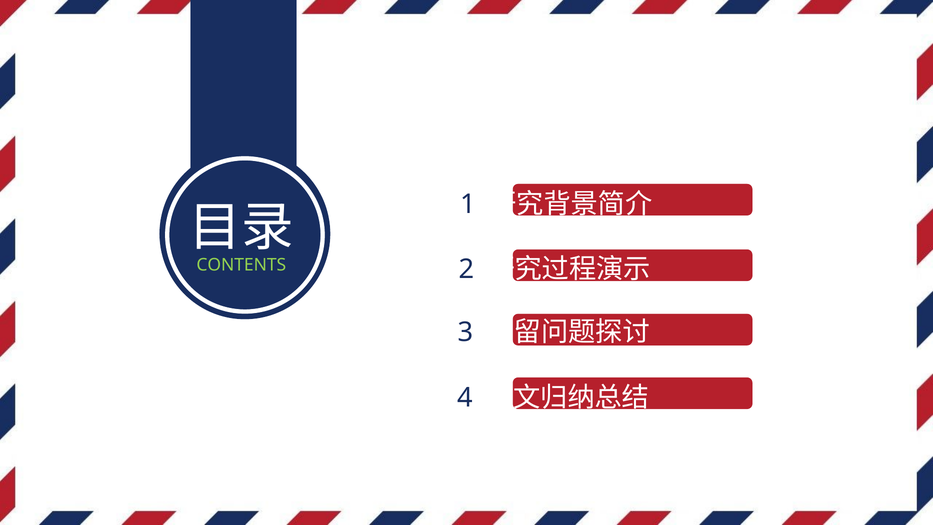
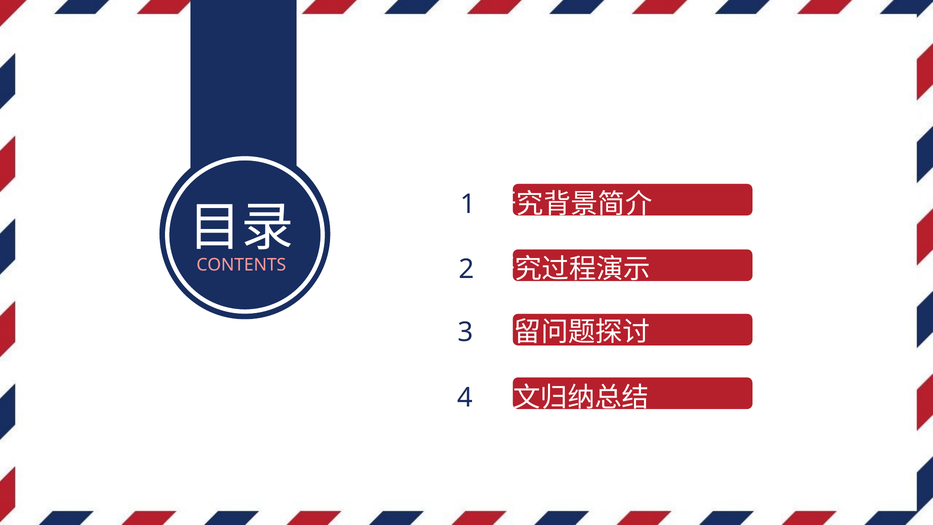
CONTENTS colour: light green -> pink
